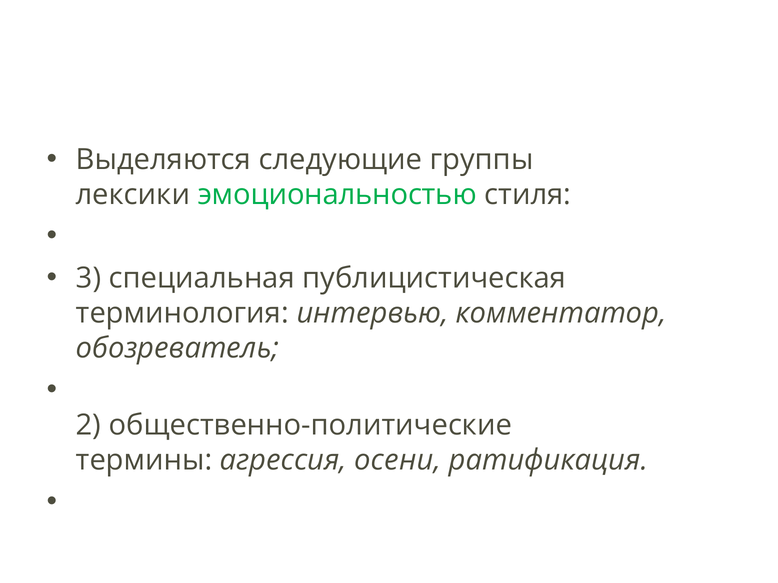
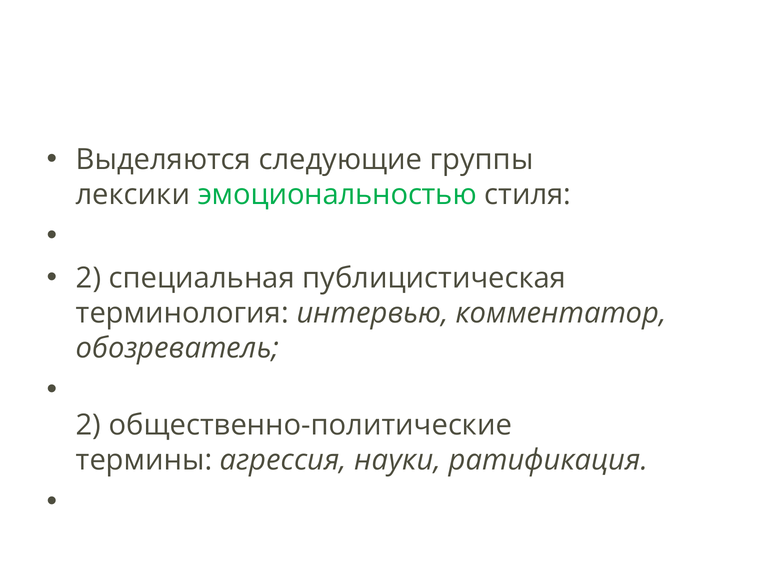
3 at (88, 279): 3 -> 2
осени: осени -> науки
